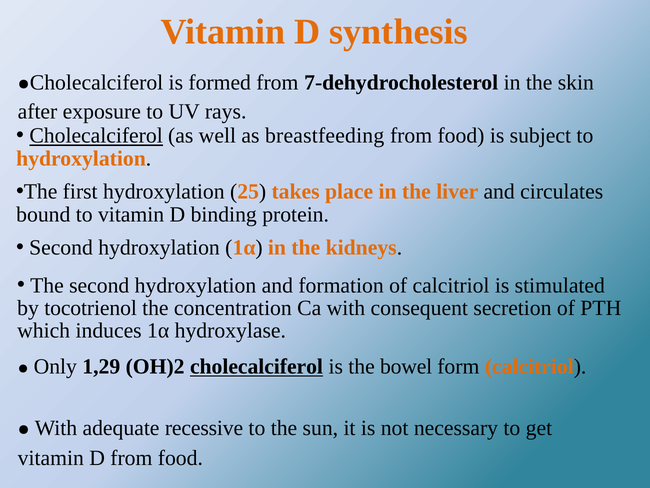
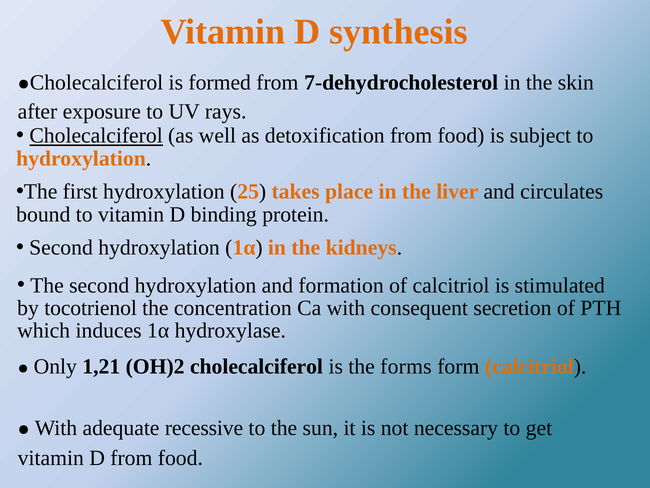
breastfeeding: breastfeeding -> detoxification
1,29: 1,29 -> 1,21
cholecalciferol at (256, 366) underline: present -> none
bowel: bowel -> forms
